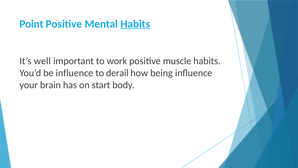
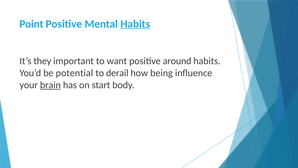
well: well -> they
work: work -> want
muscle: muscle -> around
be influence: influence -> potential
brain underline: none -> present
